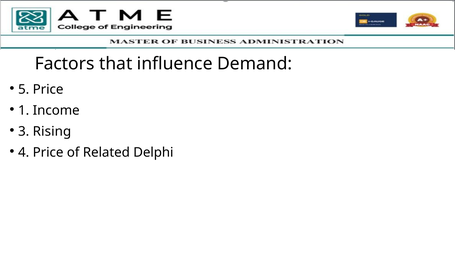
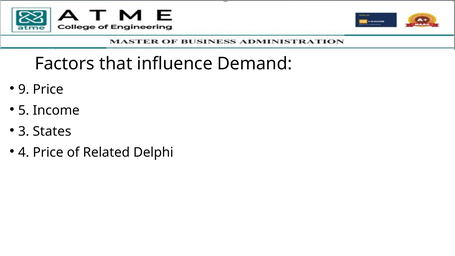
5: 5 -> 9
1: 1 -> 5
Rising: Rising -> States
